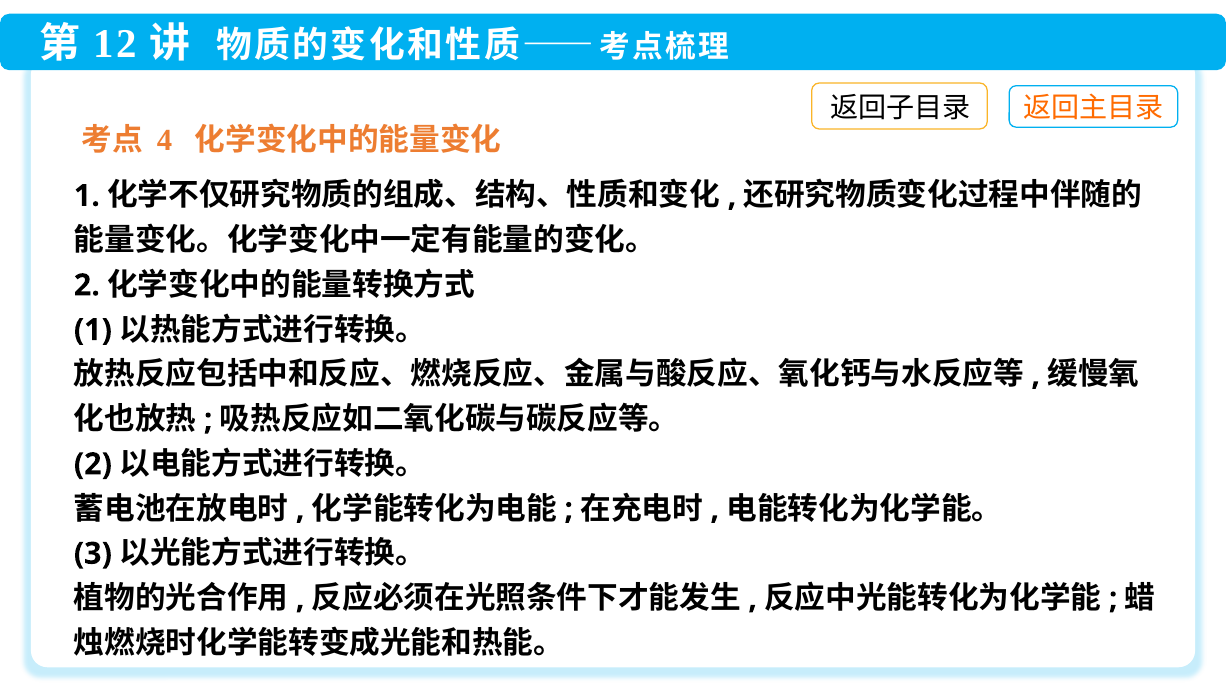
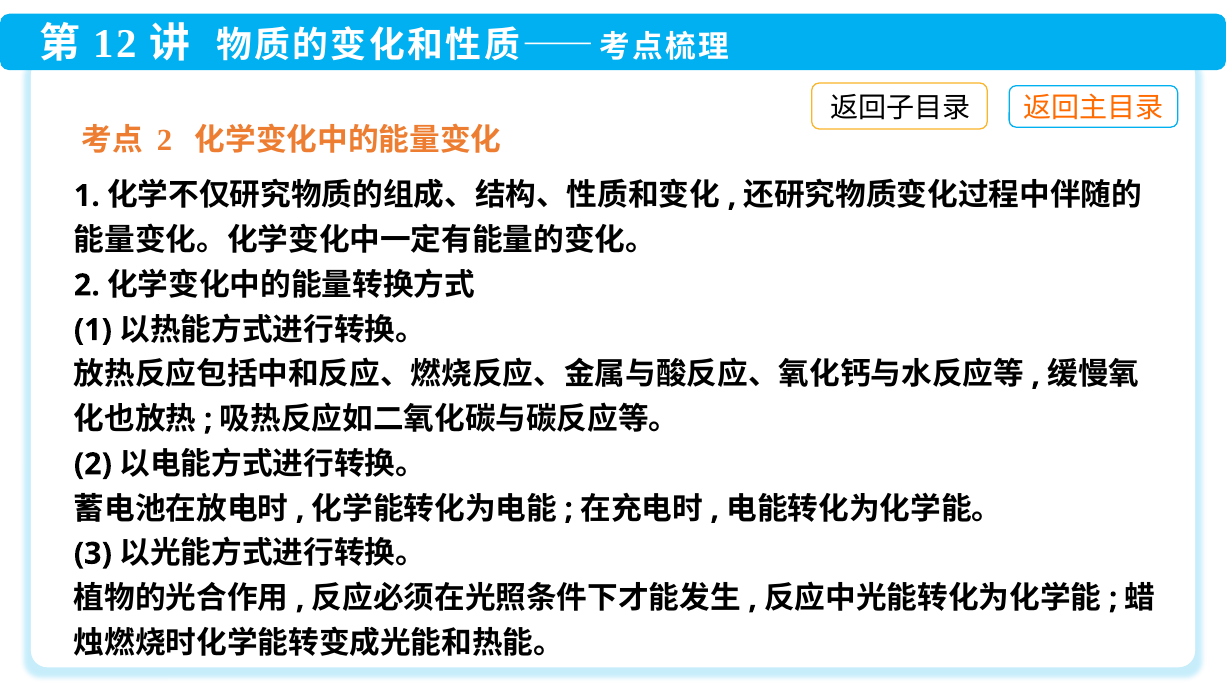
4 at (165, 140): 4 -> 2
